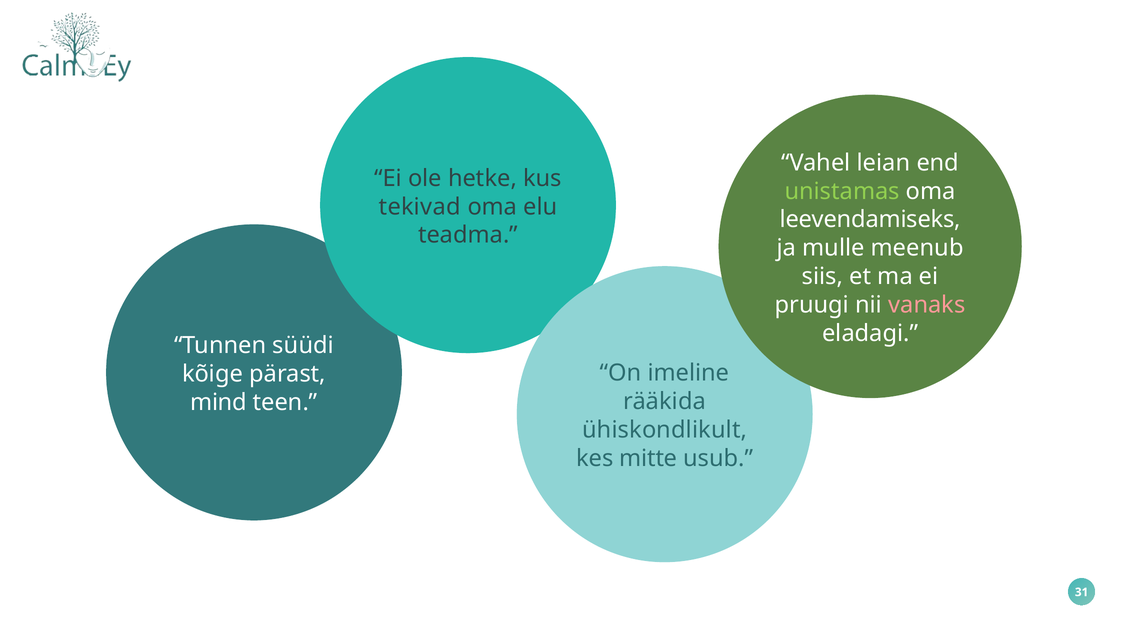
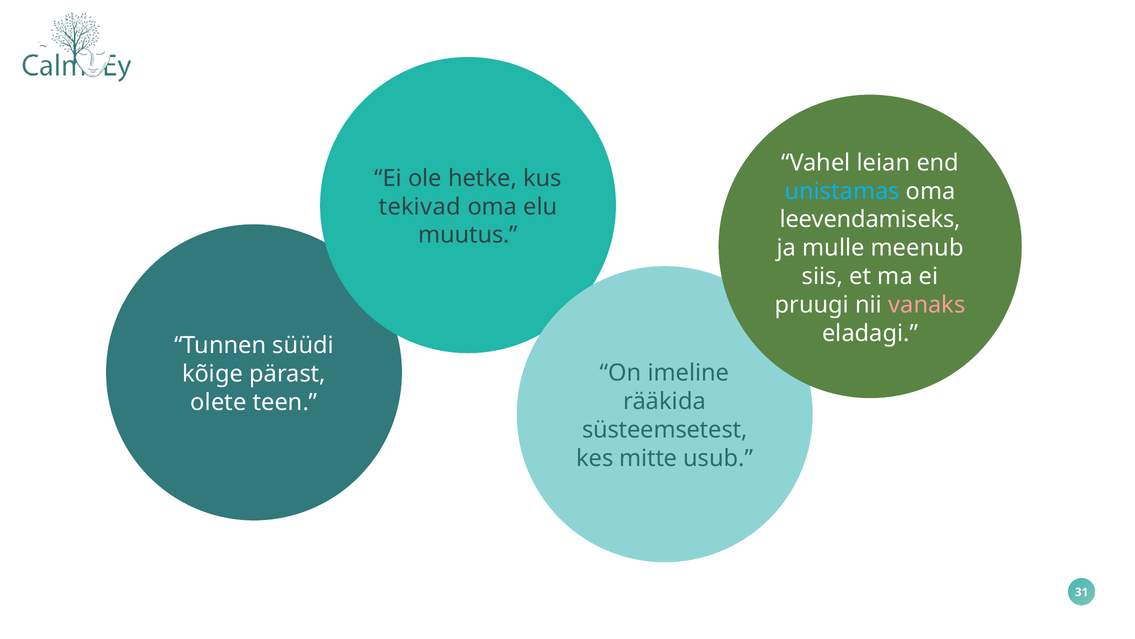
unistamas colour: light green -> light blue
teadma: teadma -> muutus
mind: mind -> olete
ühiskondlikult: ühiskondlikult -> süsteemsetest
